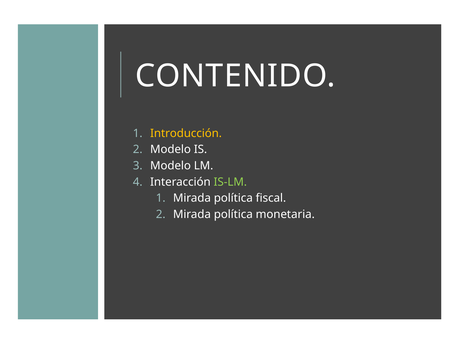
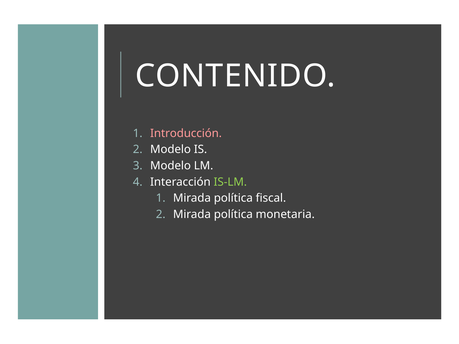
Introducción colour: yellow -> pink
